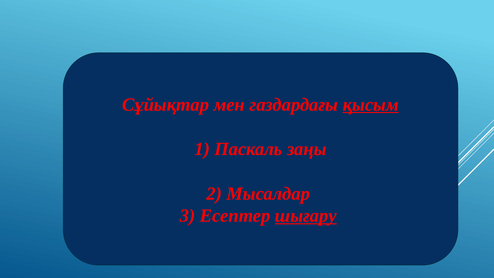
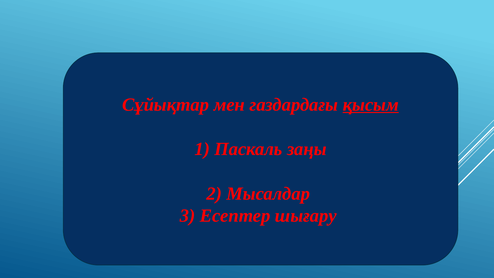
шығару underline: present -> none
